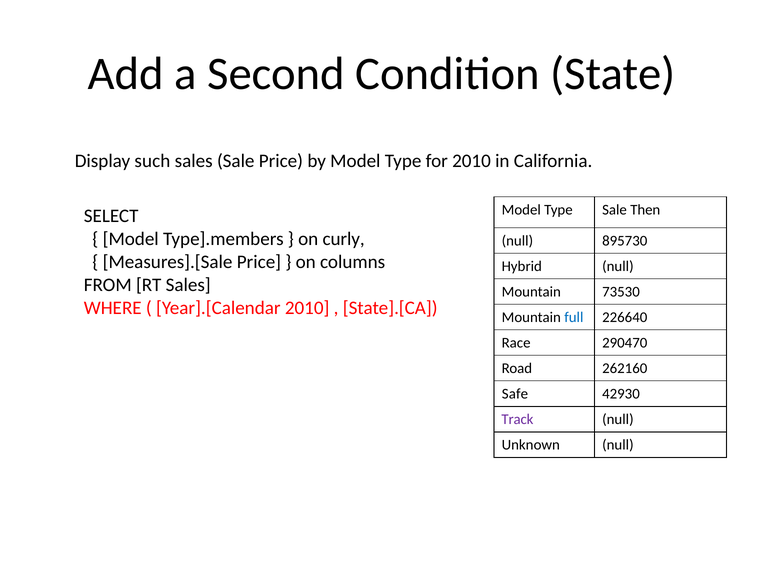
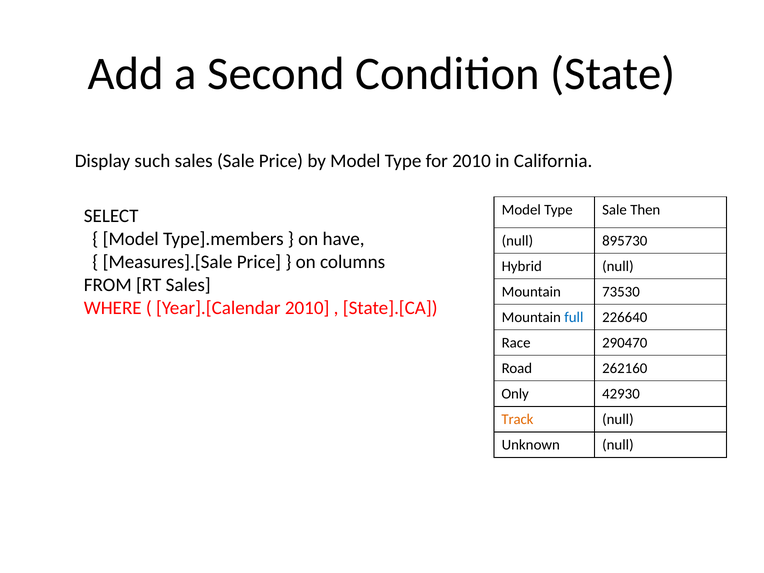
curly: curly -> have
Safe: Safe -> Only
Track colour: purple -> orange
